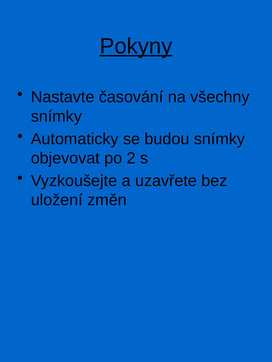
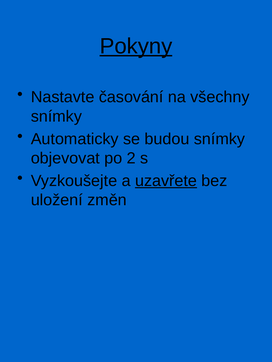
uzavřete underline: none -> present
